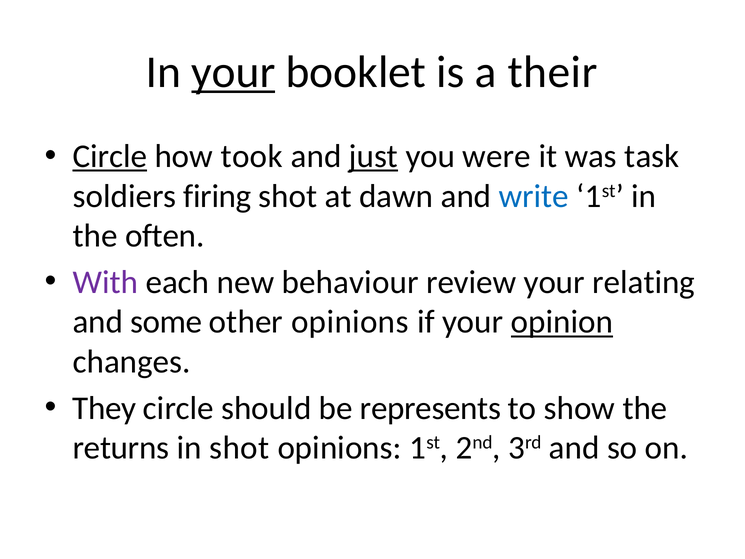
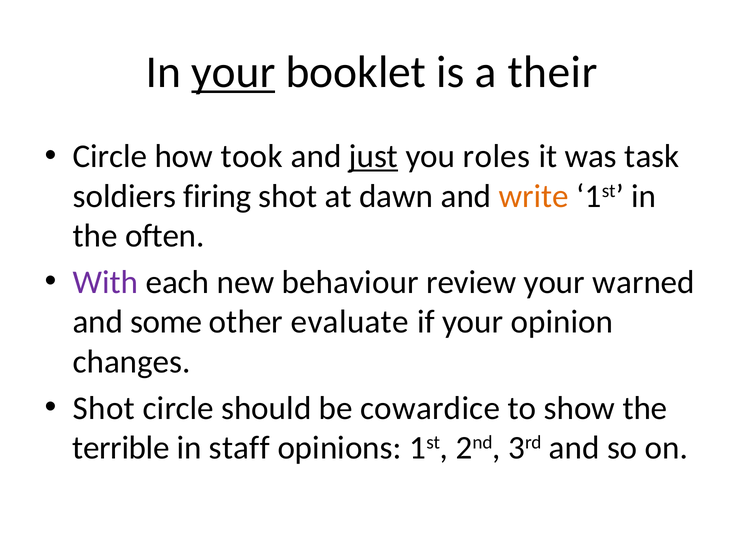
Circle at (110, 156) underline: present -> none
were: were -> roles
write colour: blue -> orange
relating: relating -> warned
other opinions: opinions -> evaluate
opinion underline: present -> none
They at (104, 408): They -> Shot
represents: represents -> cowardice
returns: returns -> terrible
in shot: shot -> staff
